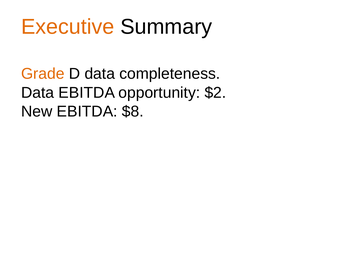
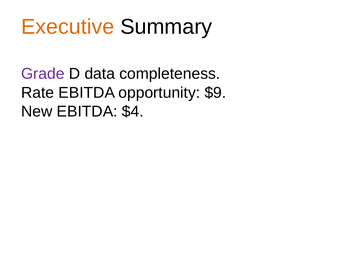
Grade colour: orange -> purple
Data at (38, 93): Data -> Rate
$2: $2 -> $9
$8: $8 -> $4
